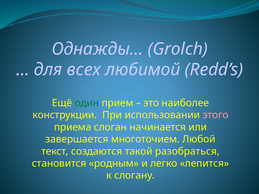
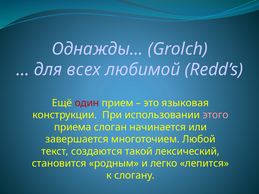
один colour: green -> red
наиболее: наиболее -> языковая
разобраться: разобраться -> лексический
